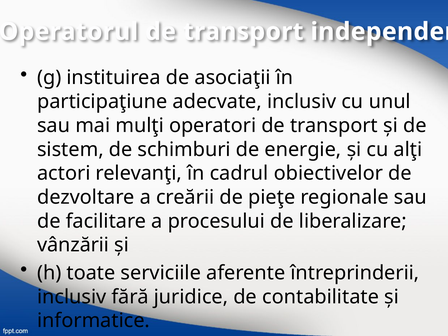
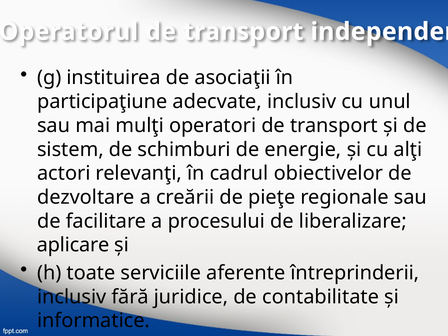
vânzării: vânzării -> aplicare
